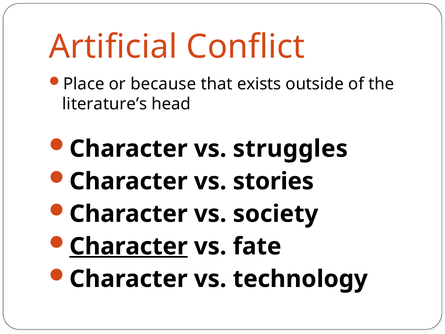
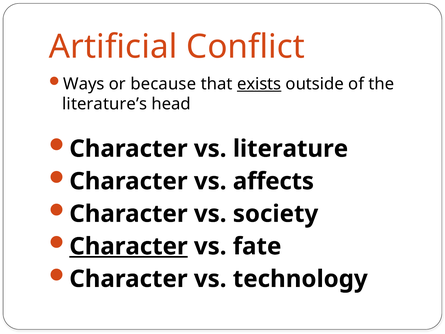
Place: Place -> Ways
exists underline: none -> present
struggles: struggles -> literature
stories: stories -> affects
